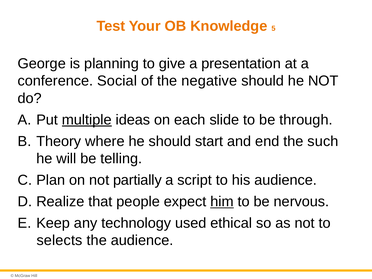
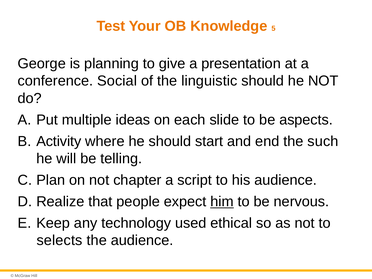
negative: negative -> linguistic
multiple underline: present -> none
through: through -> aspects
Theory: Theory -> Activity
partially: partially -> chapter
